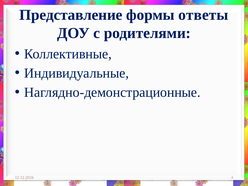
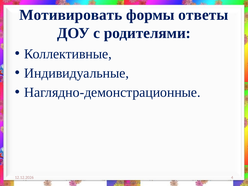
Представление: Представление -> Мотивировать
